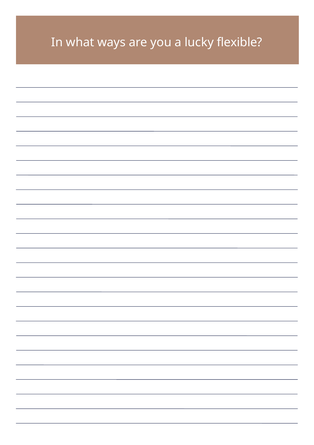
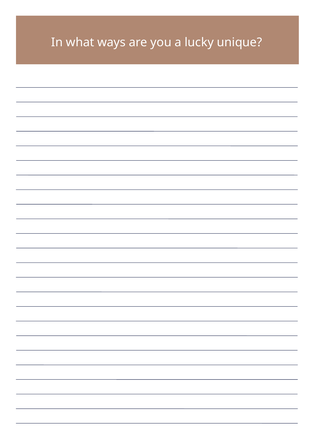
flexible: flexible -> unique
